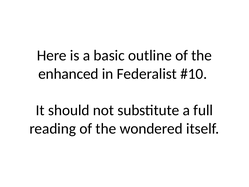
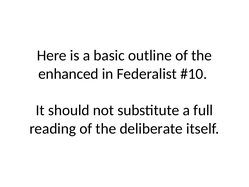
wondered: wondered -> deliberate
